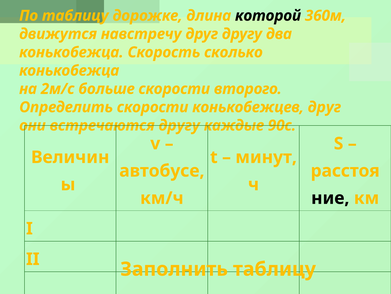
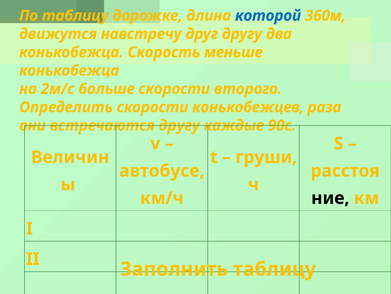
которой colour: black -> blue
сколько: сколько -> меньше
конькобежцев друг: друг -> раза
минут: минут -> груши
